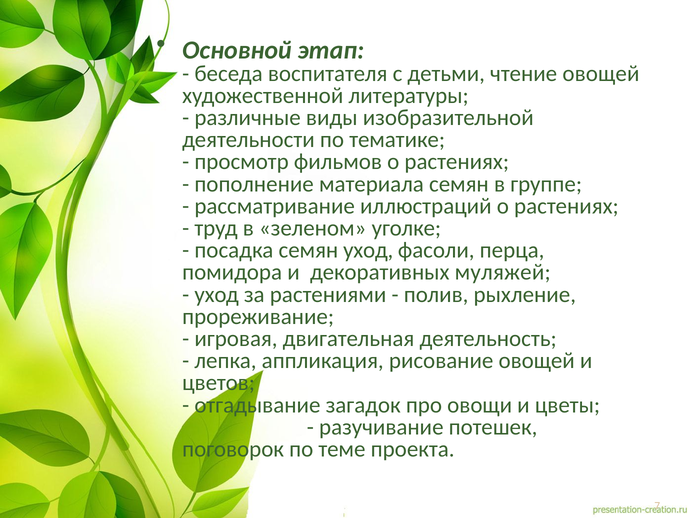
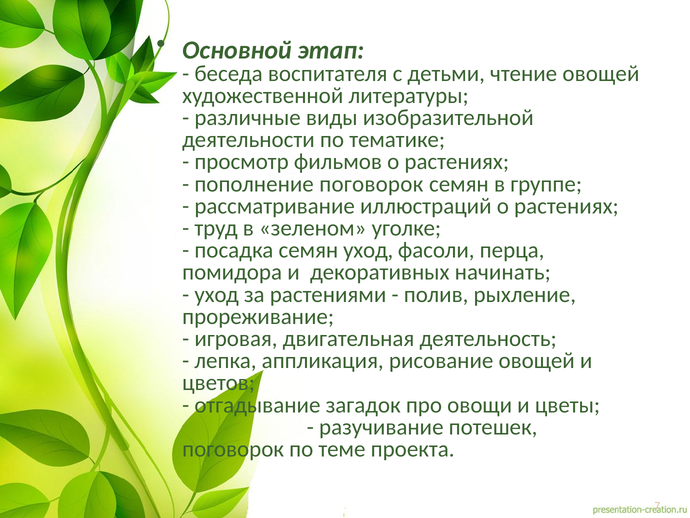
пополнение материала: материала -> поговорок
муляжей: муляжей -> начинать
